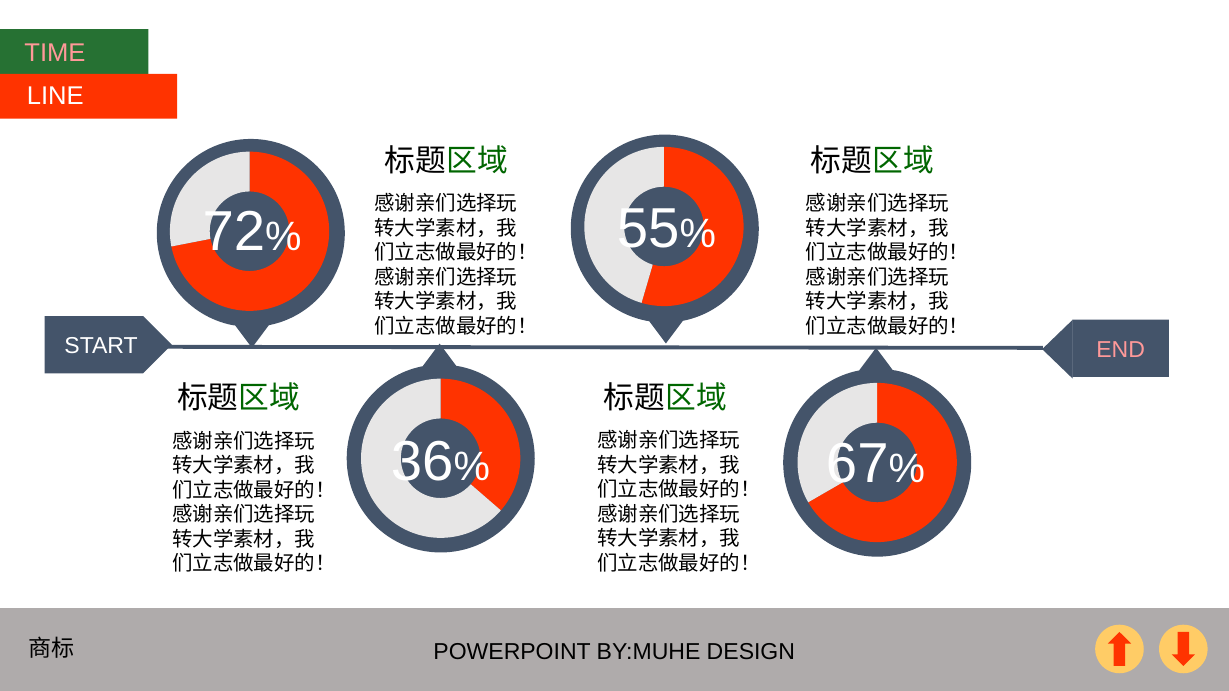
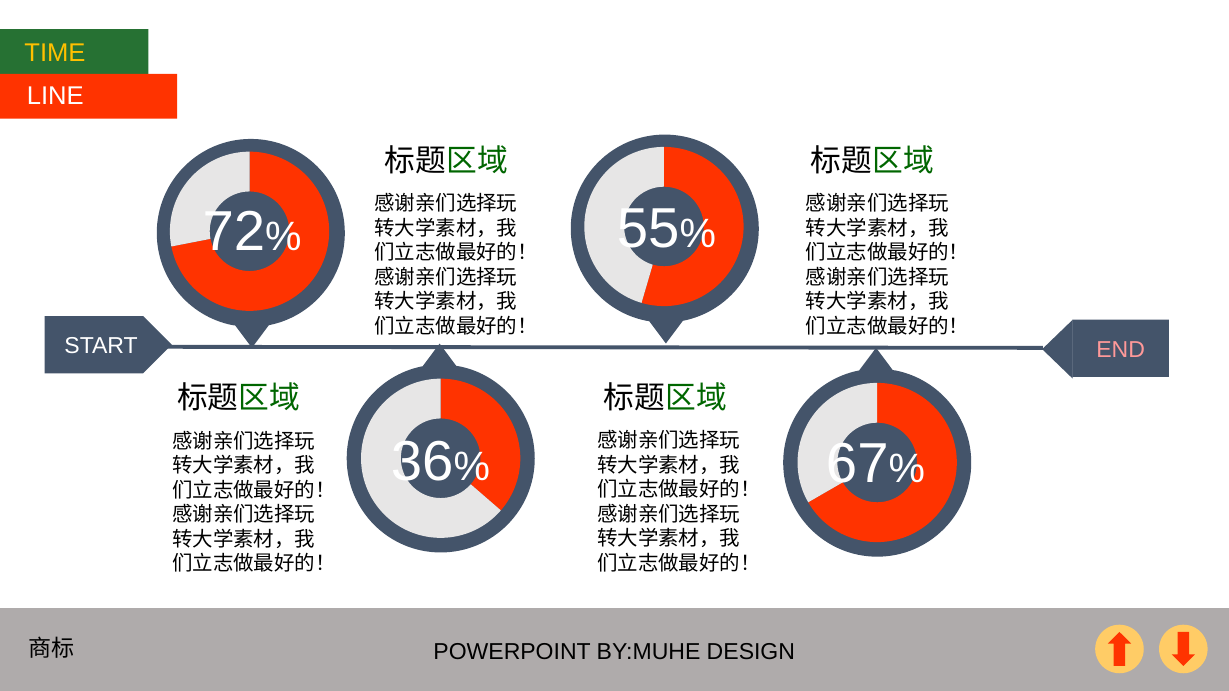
TIME colour: pink -> yellow
